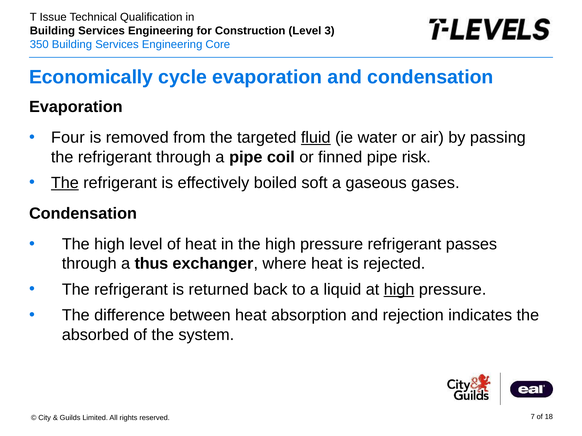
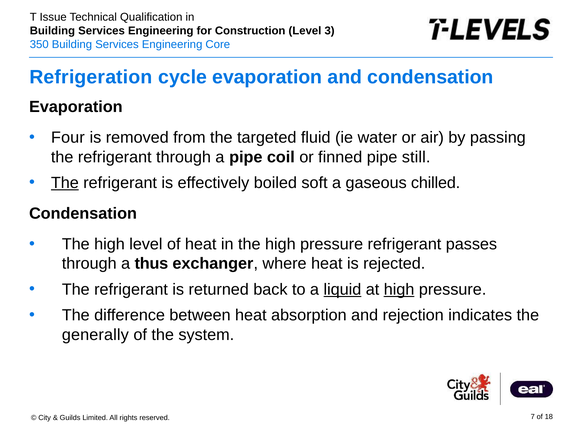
Economically: Economically -> Refrigeration
fluid underline: present -> none
risk: risk -> still
gases: gases -> chilled
liquid underline: none -> present
absorbed: absorbed -> generally
